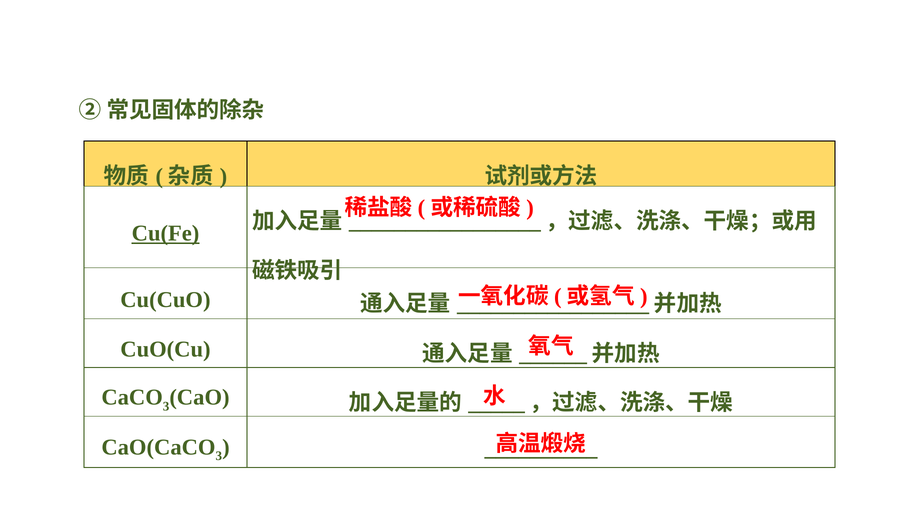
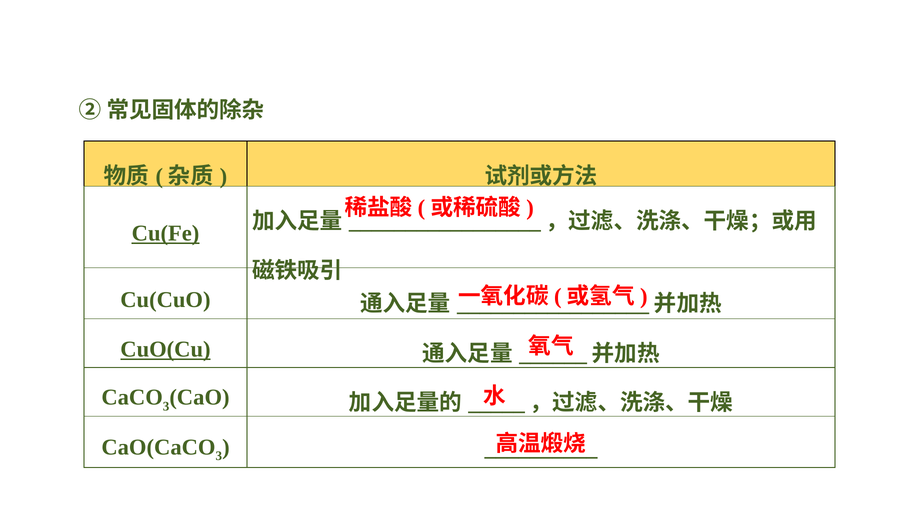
CuO(Cu underline: none -> present
